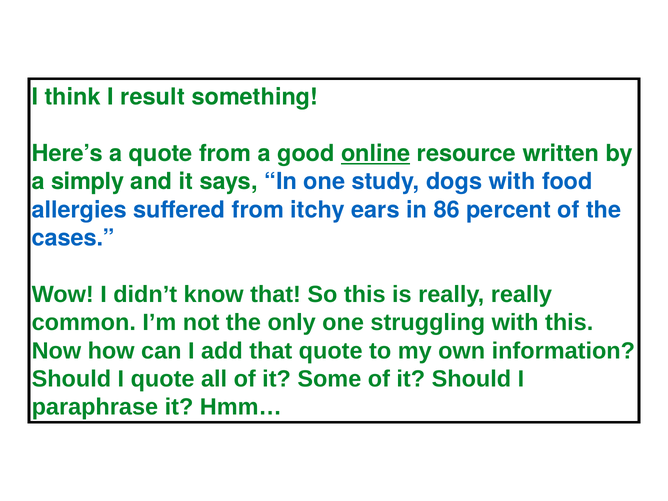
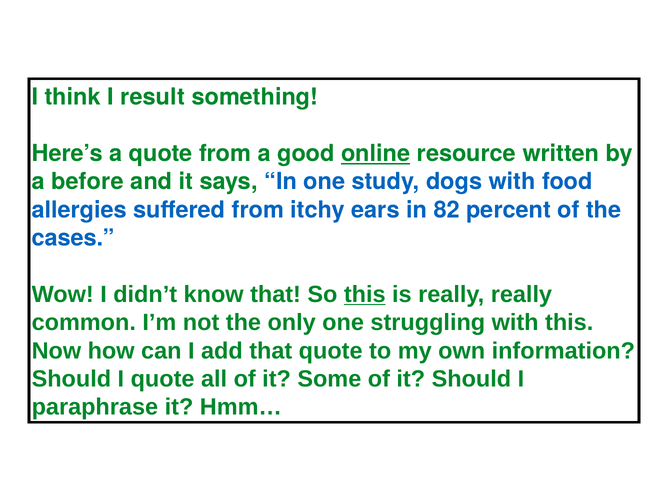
simply: simply -> before
86: 86 -> 82
this at (365, 294) underline: none -> present
